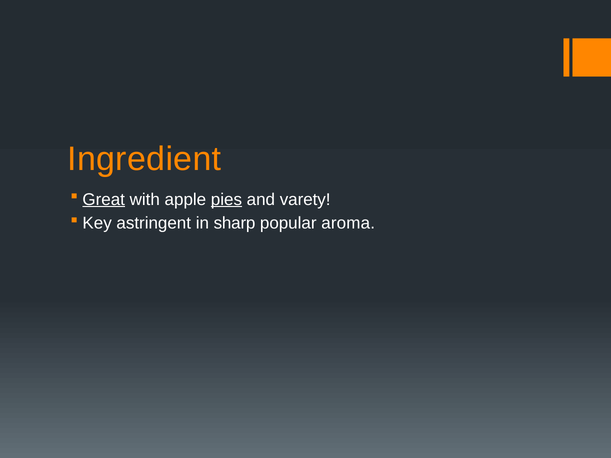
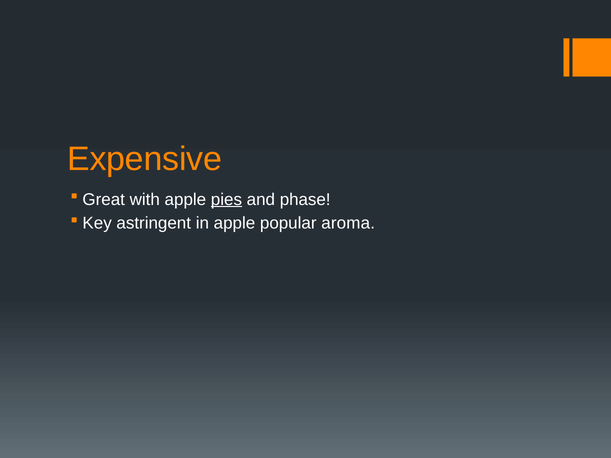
Ingredient: Ingredient -> Expensive
Great underline: present -> none
varety: varety -> phase
in sharp: sharp -> apple
